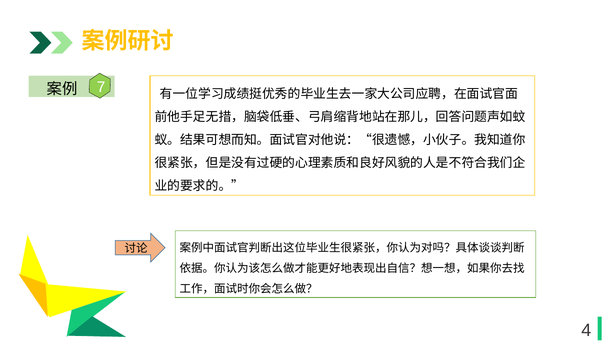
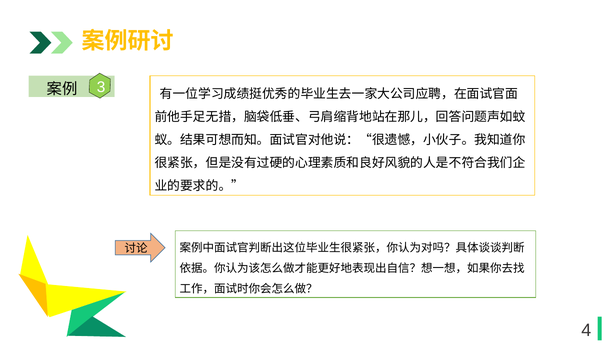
7: 7 -> 3
